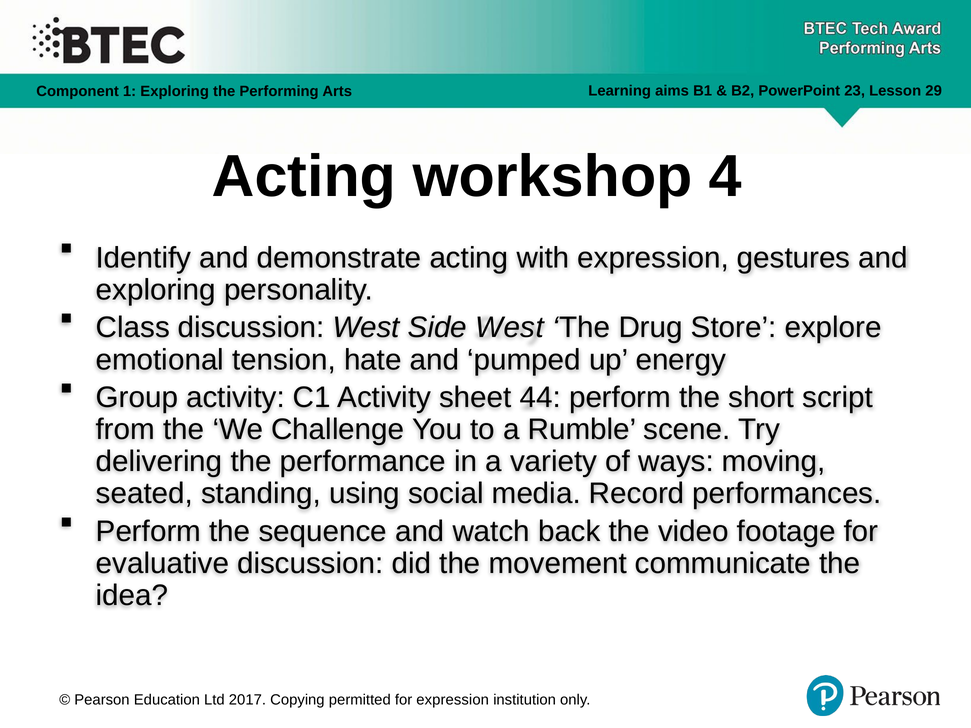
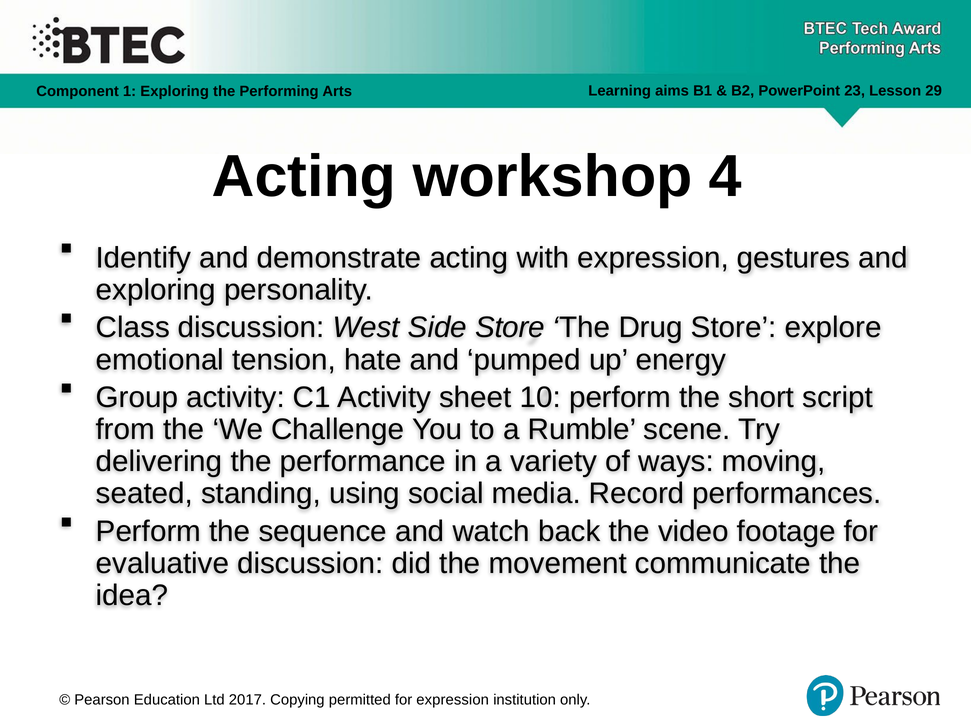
Side West: West -> Store
44: 44 -> 10
